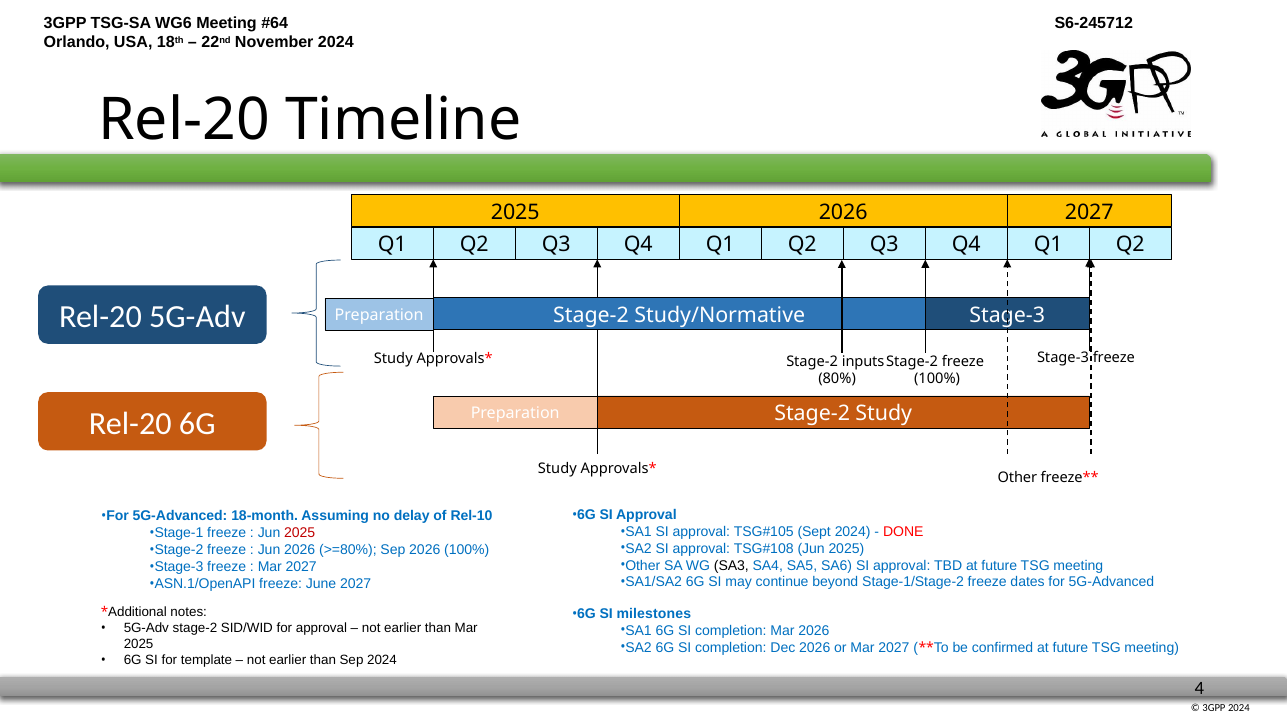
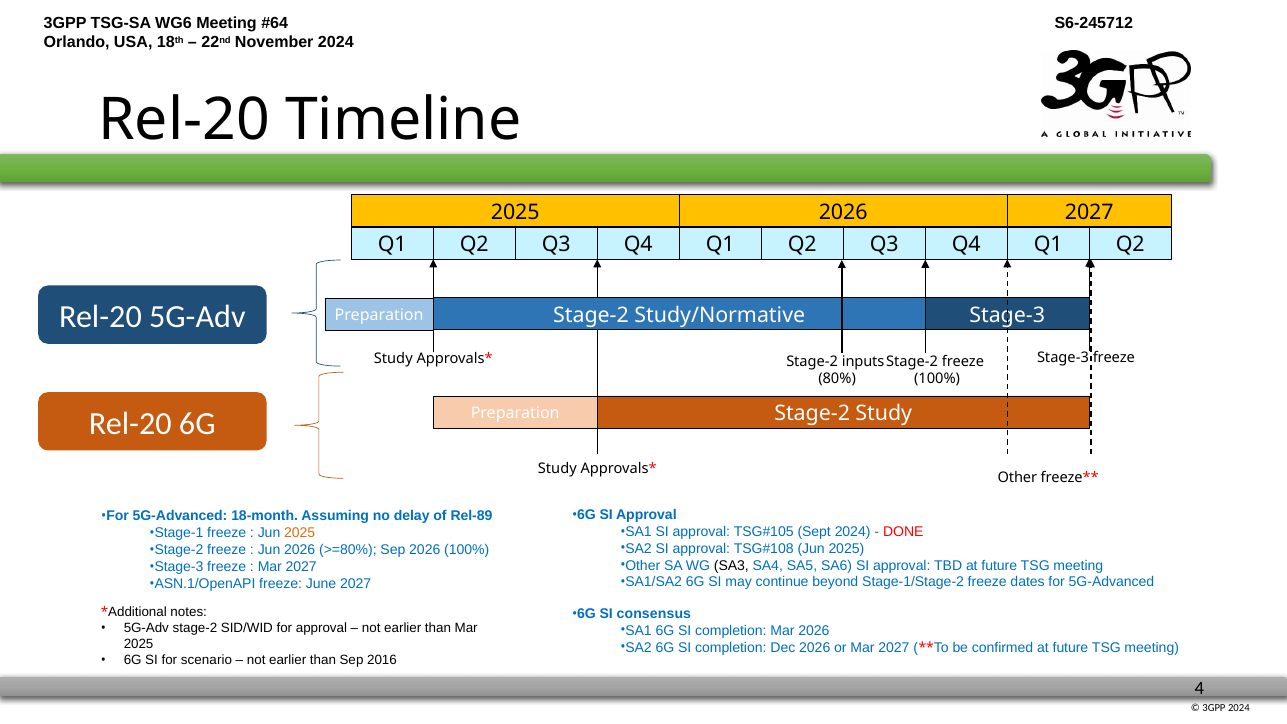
Rel-10: Rel-10 -> Rel-89
2025 at (300, 533) colour: red -> orange
milestones: milestones -> consensus
template: template -> scenario
Sep 2024: 2024 -> 2016
